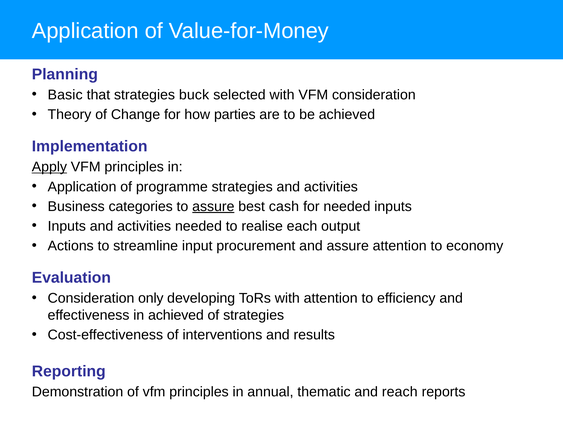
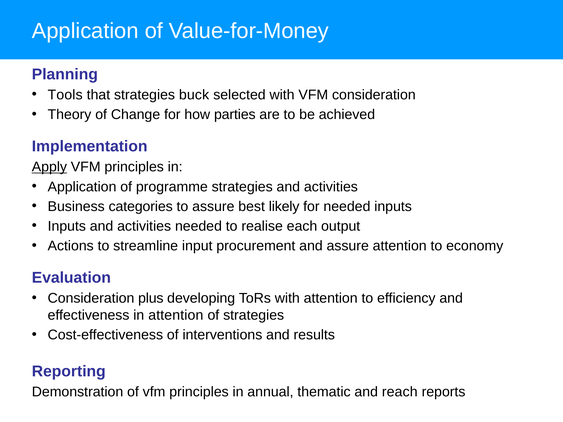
Basic: Basic -> Tools
assure at (213, 207) underline: present -> none
cash: cash -> likely
only: only -> plus
in achieved: achieved -> attention
